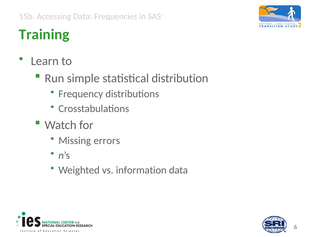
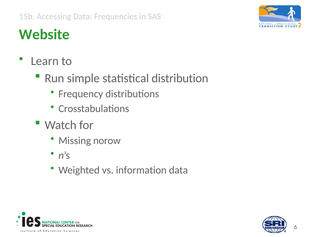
Training: Training -> Website
errors: errors -> norow
